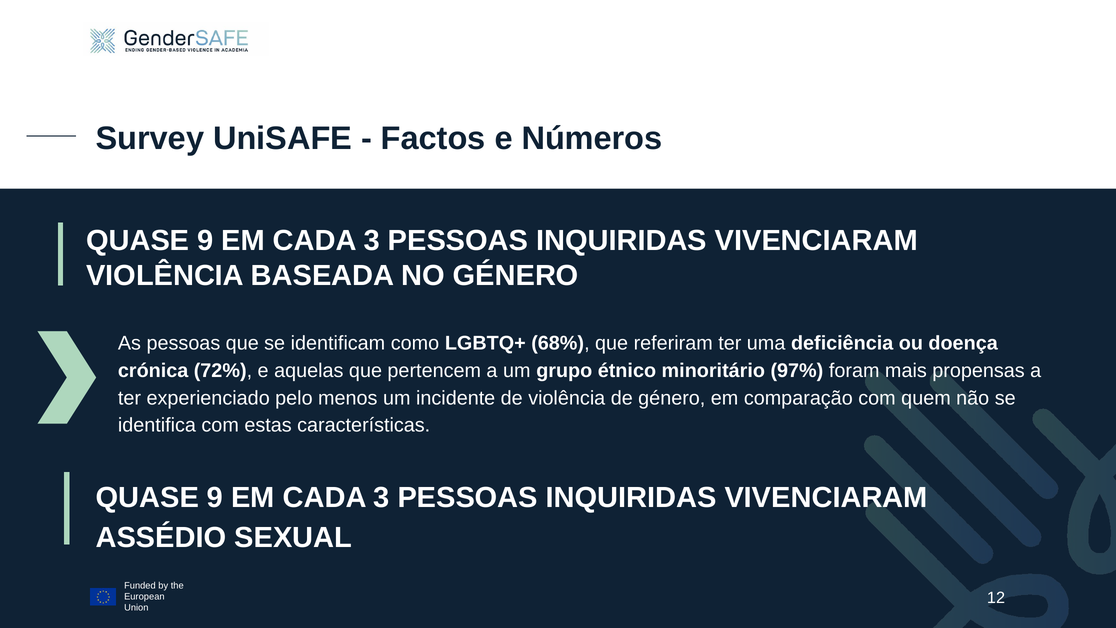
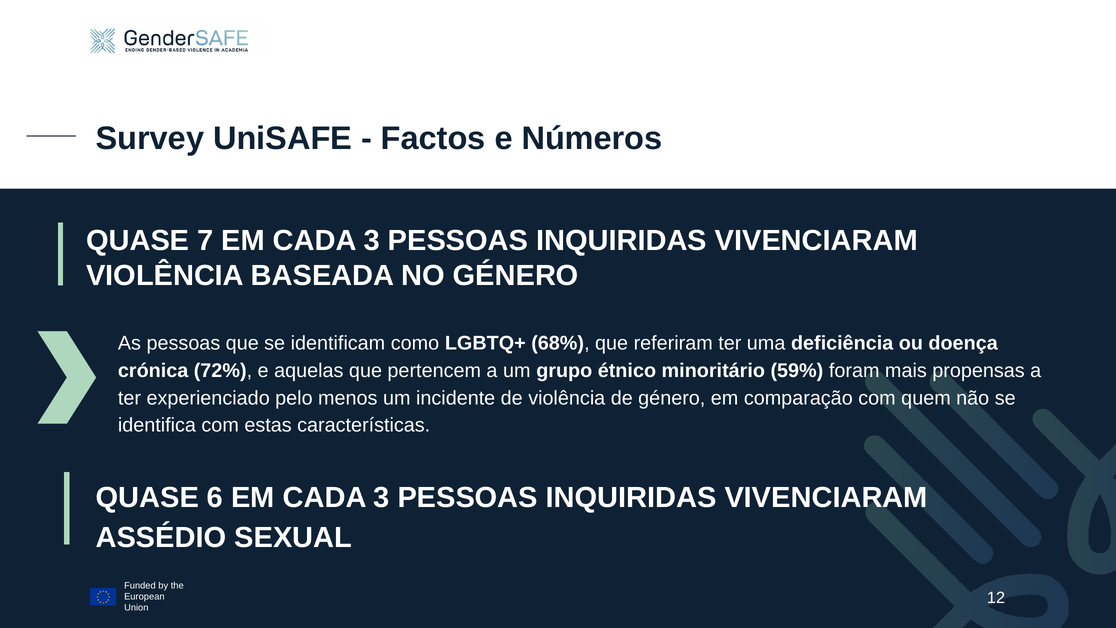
9 at (205, 241): 9 -> 7
97%: 97% -> 59%
9 at (215, 498): 9 -> 6
